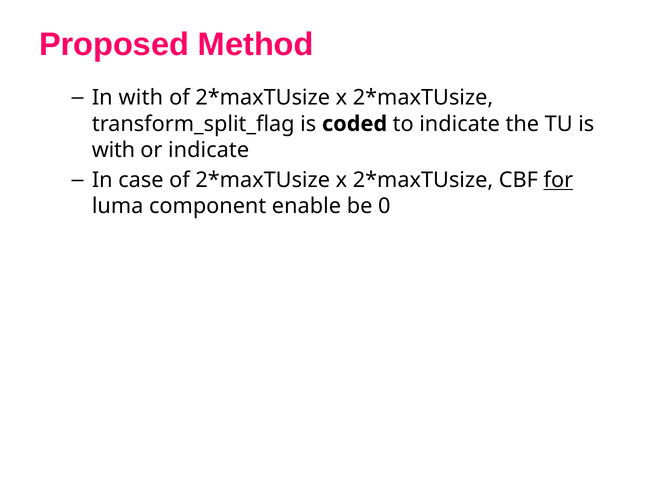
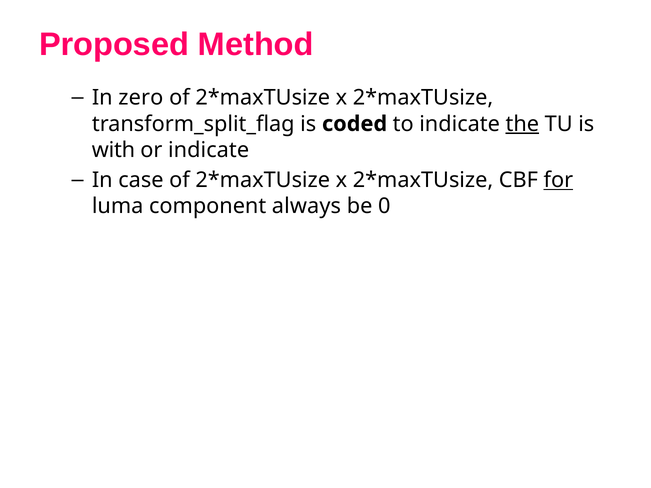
In with: with -> zero
the underline: none -> present
enable: enable -> always
